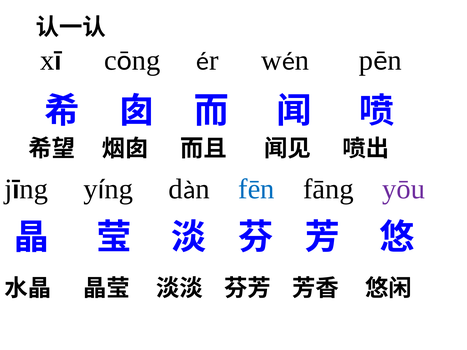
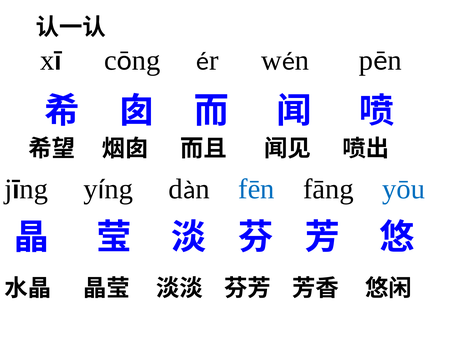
yōu colour: purple -> blue
